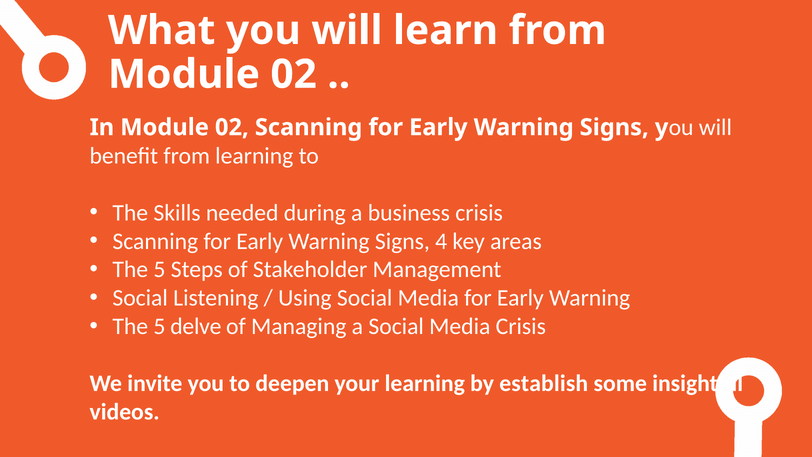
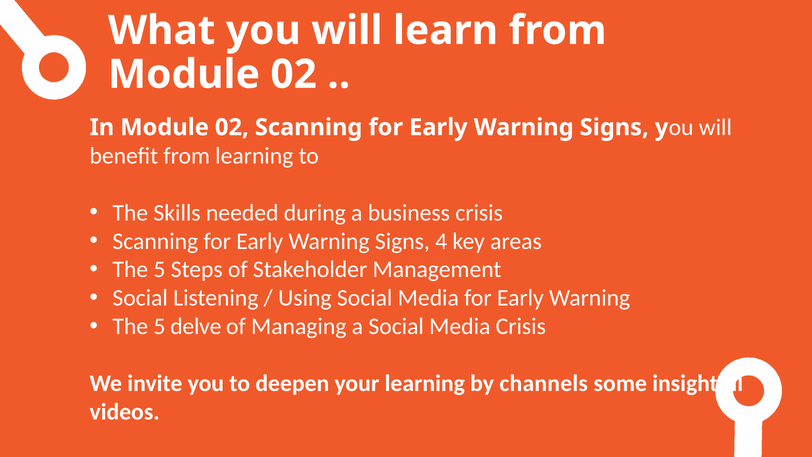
establish: establish -> channels
